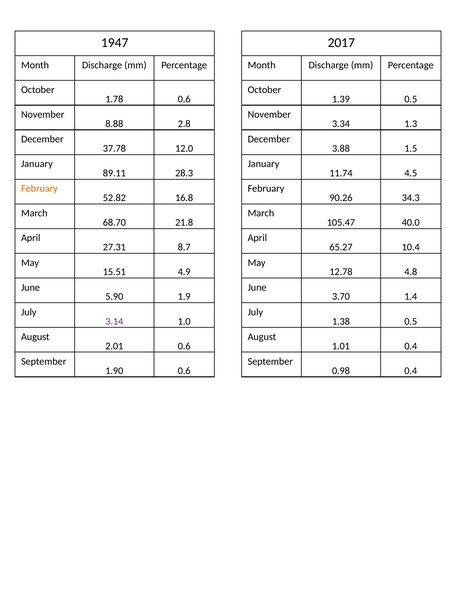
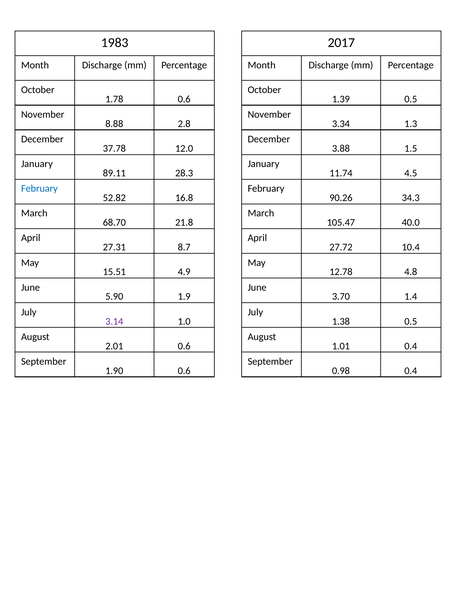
1947: 1947 -> 1983
February at (39, 188) colour: orange -> blue
65.27: 65.27 -> 27.72
